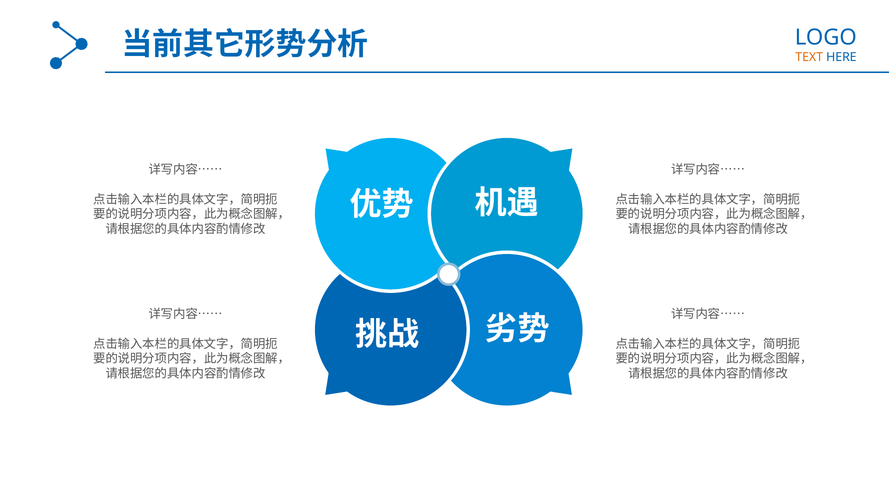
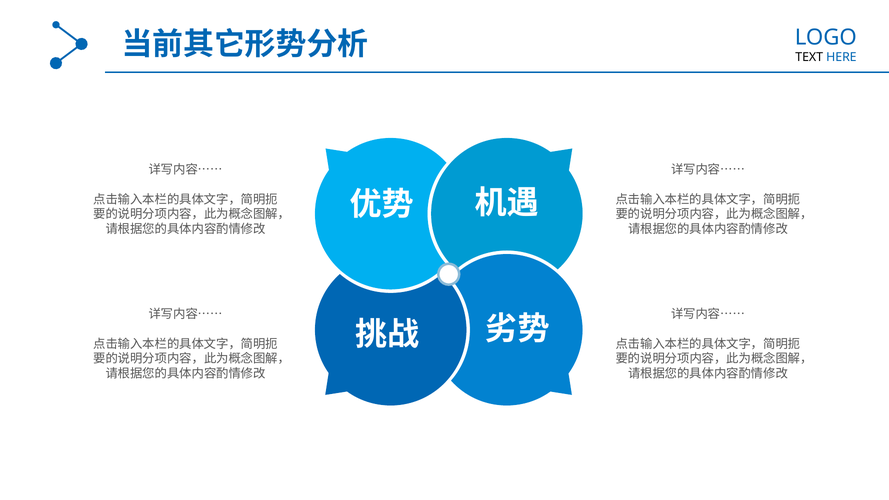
TEXT colour: orange -> black
